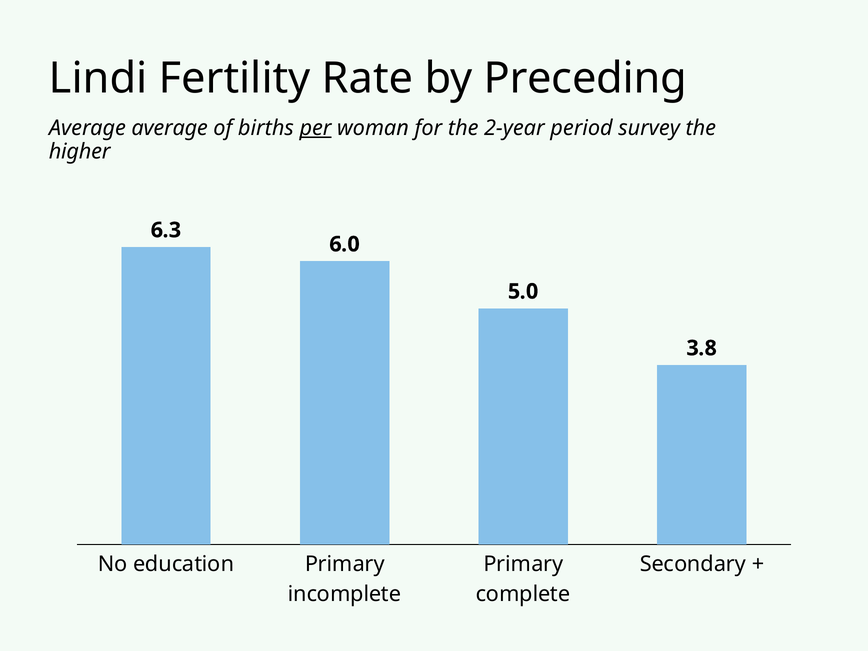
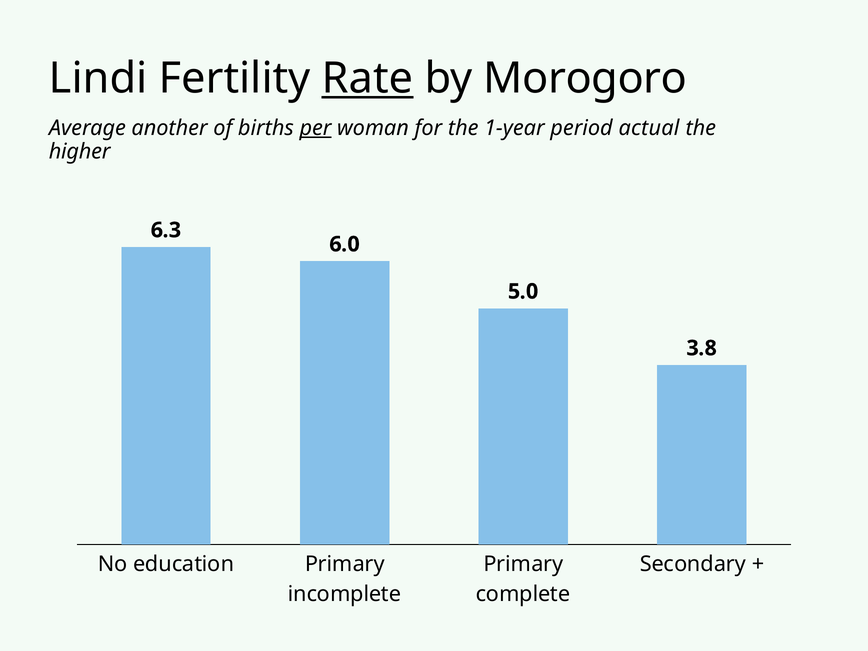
Rate underline: none -> present
Preceding: Preceding -> Morogoro
Average average: average -> another
2-year: 2-year -> 1-year
survey: survey -> actual
